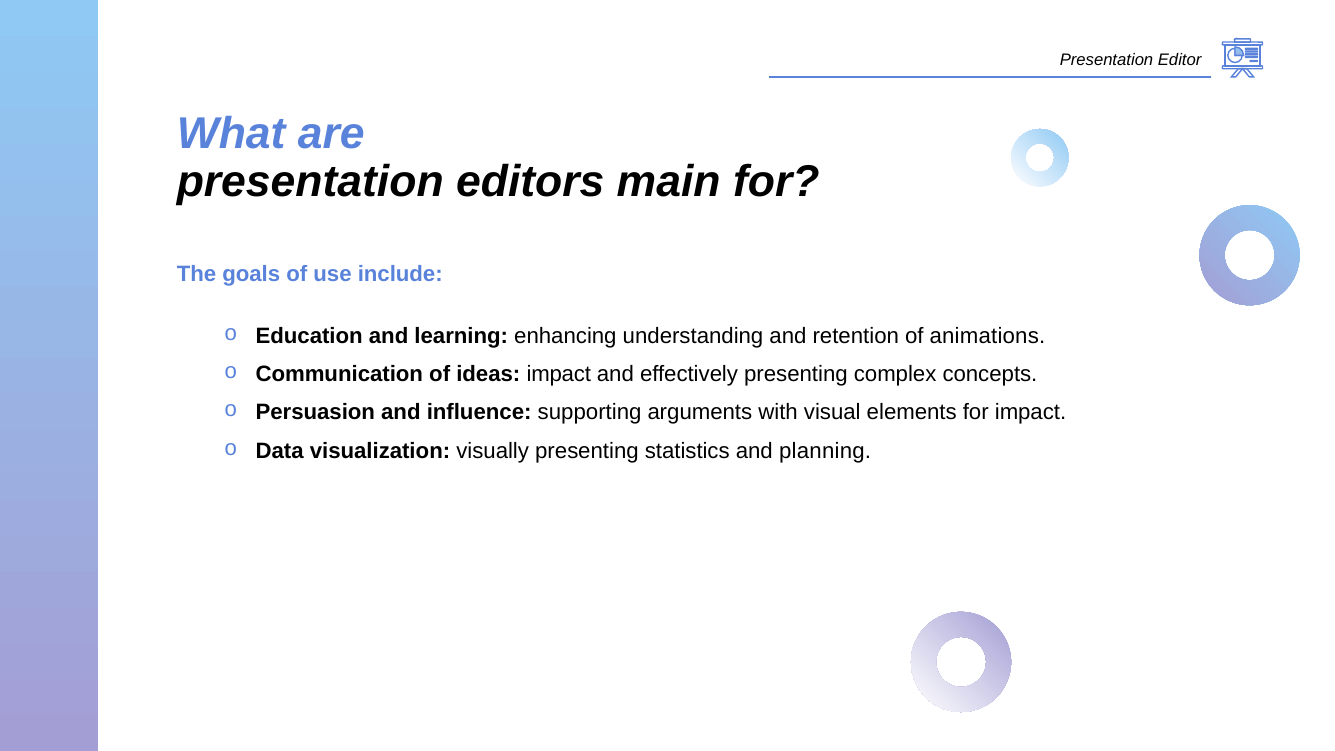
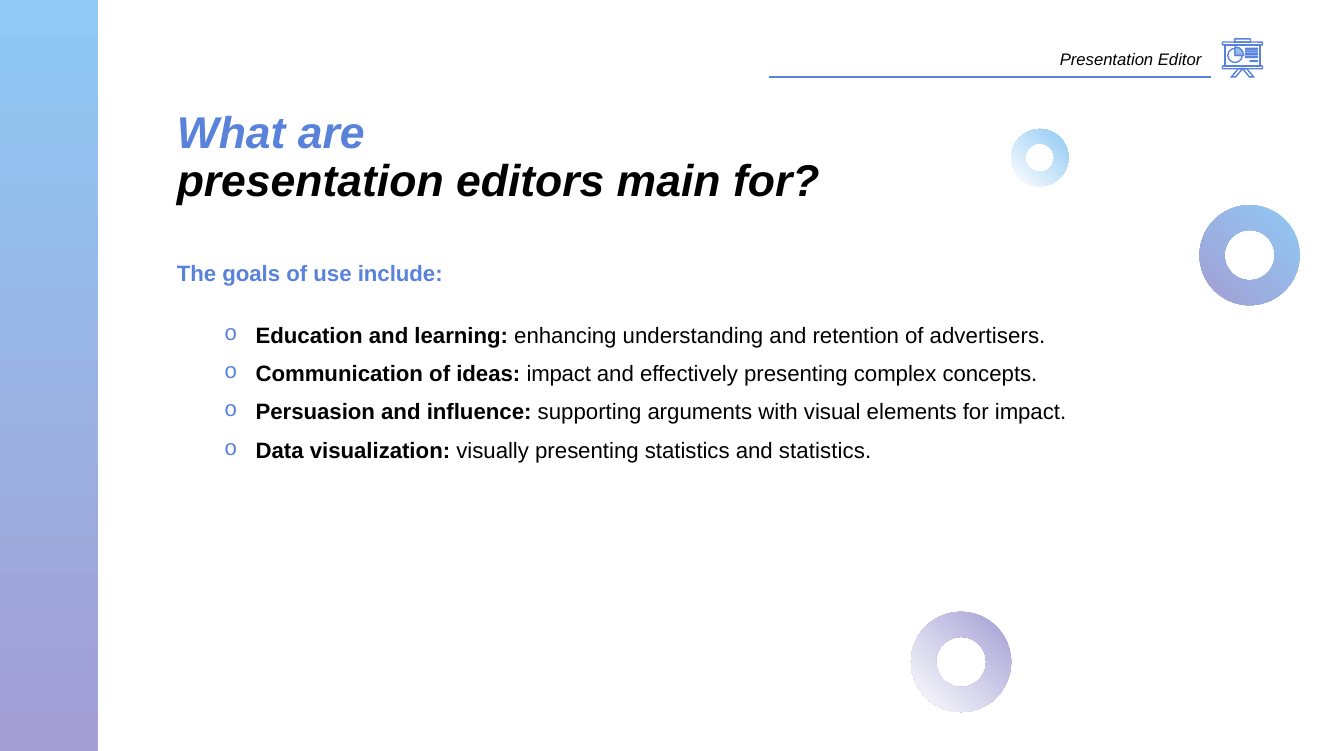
animations: animations -> advertisers
and planning: planning -> statistics
